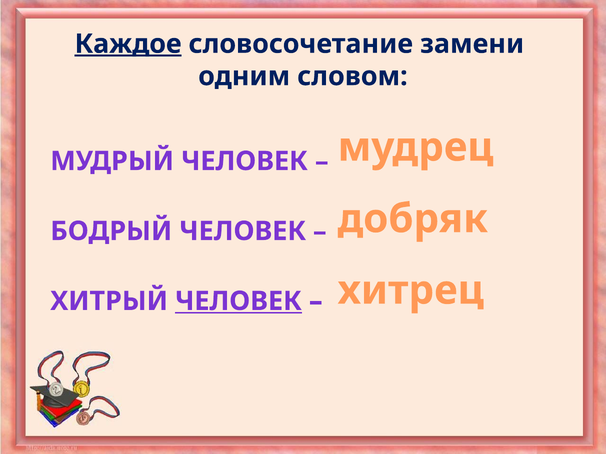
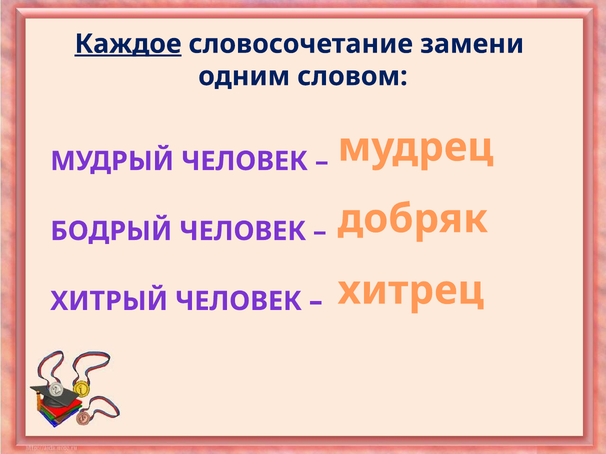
ЧЕЛОВЕК at (238, 301) underline: present -> none
